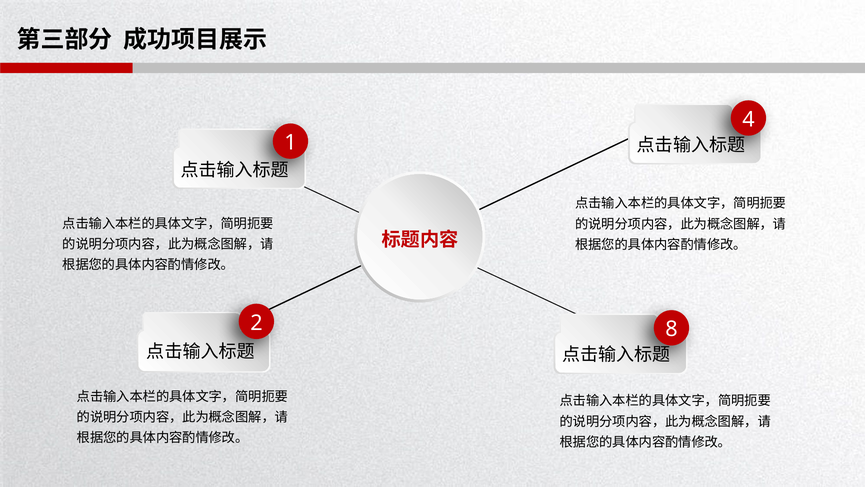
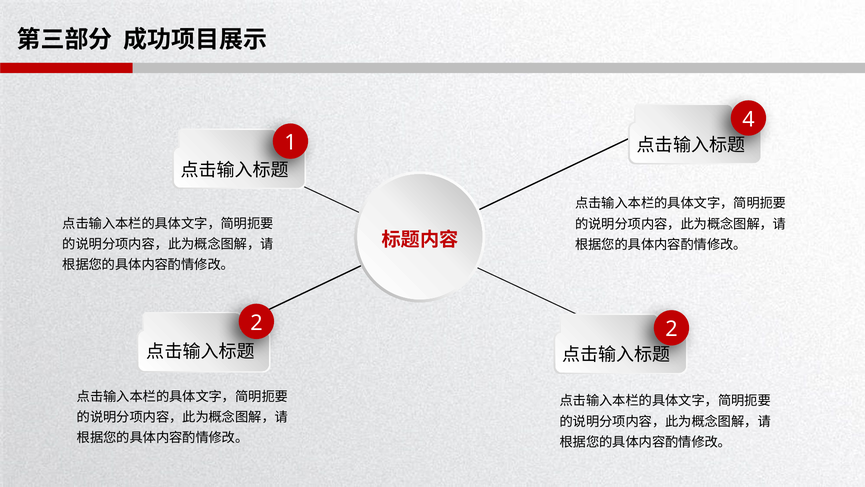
2 8: 8 -> 2
